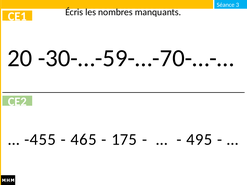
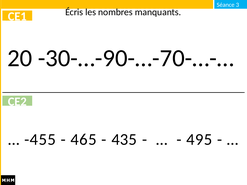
-30-…-59-…-70-…-…: -30-…-59-…-70-…-… -> -30-…-90-…-70-…-…
175: 175 -> 435
